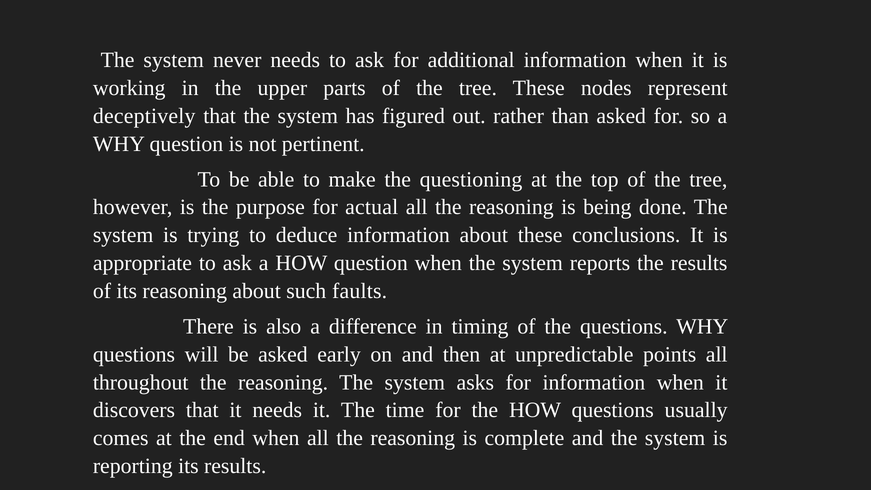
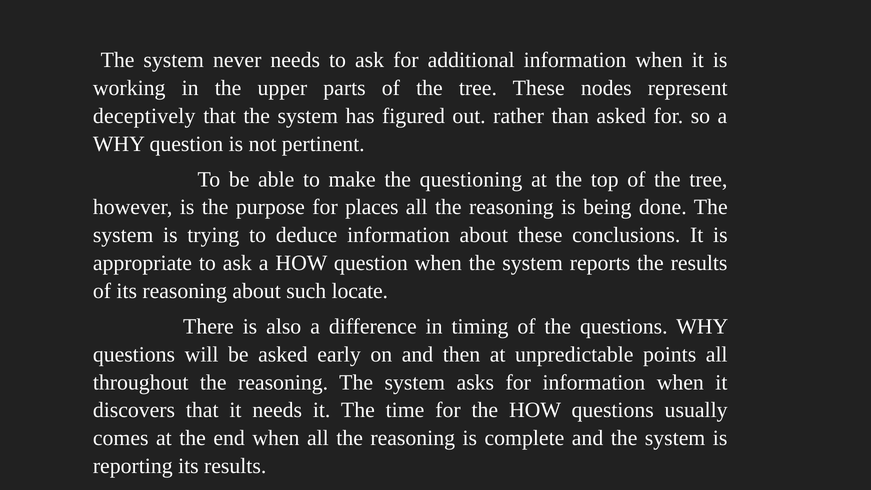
actual: actual -> places
faults: faults -> locate
